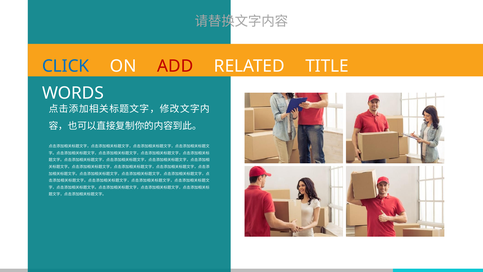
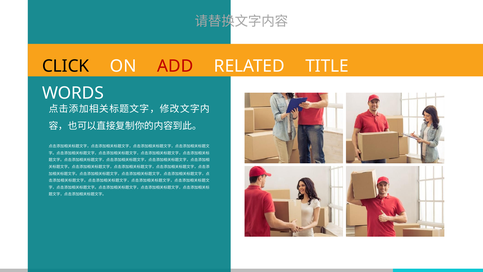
CLICK colour: blue -> black
